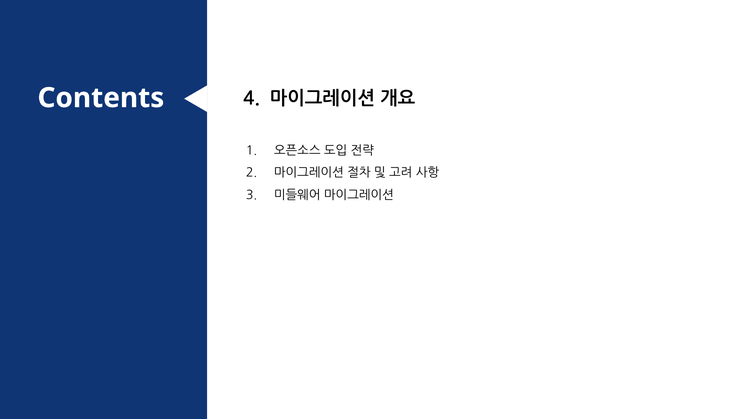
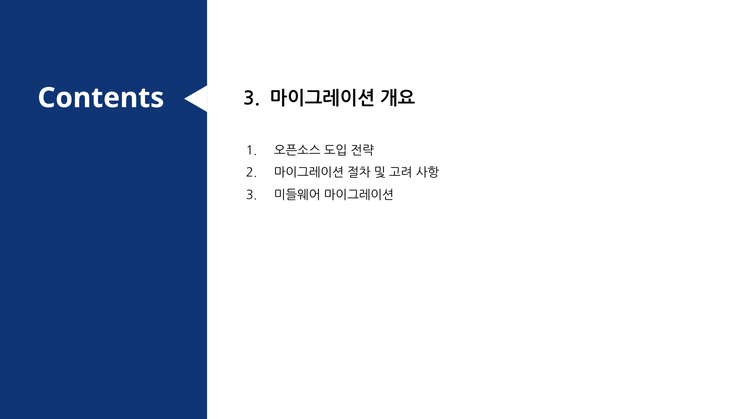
4 at (252, 99): 4 -> 3
